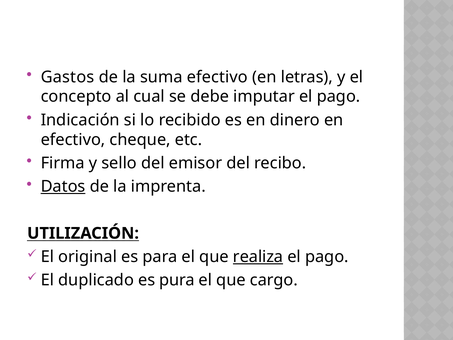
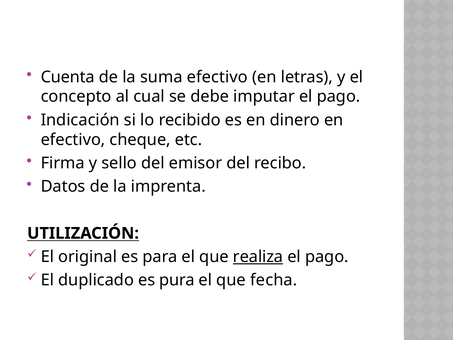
Gastos: Gastos -> Cuenta
Datos underline: present -> none
cargo: cargo -> fecha
